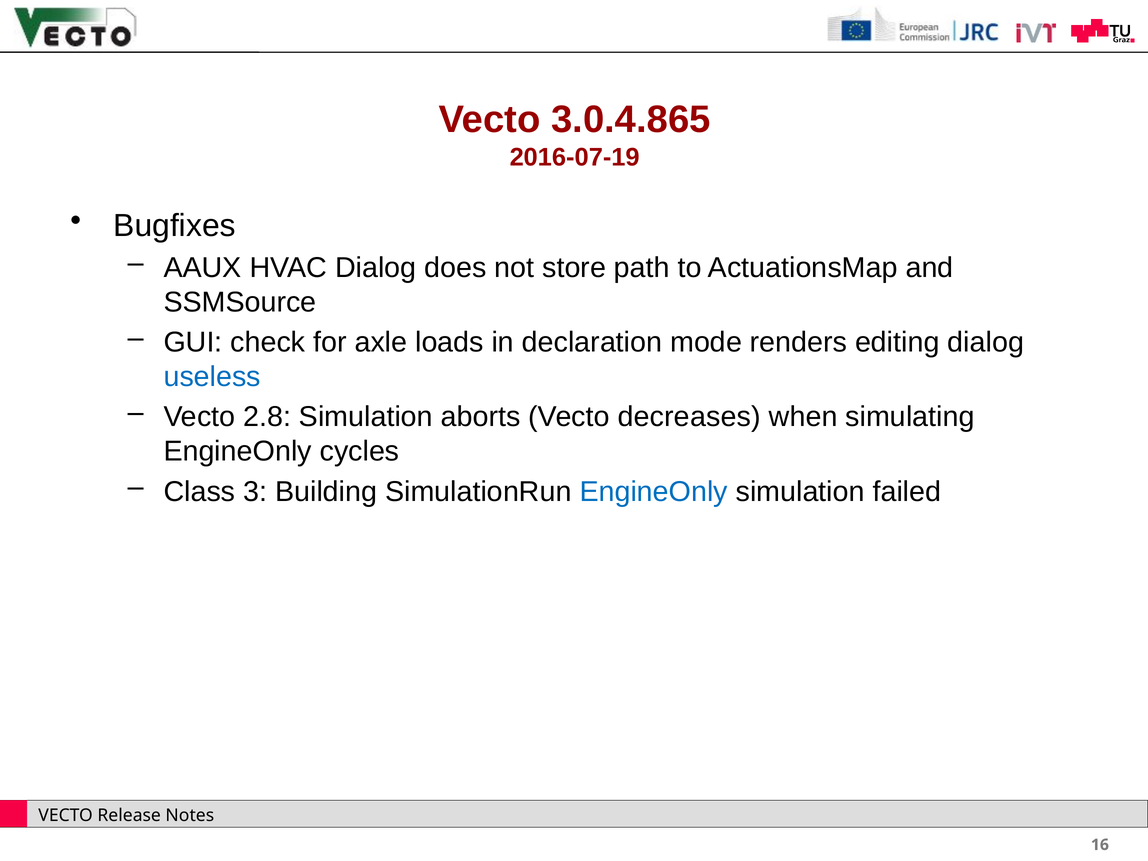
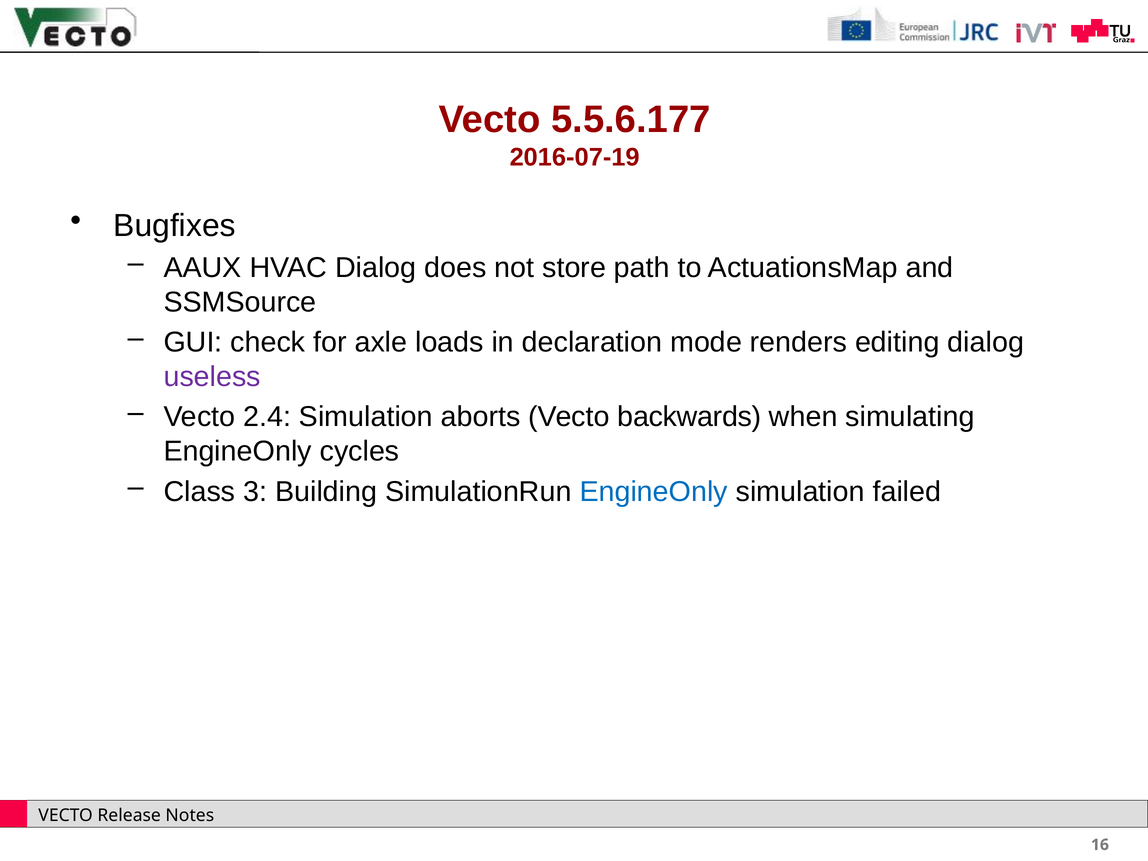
3.0.4.865: 3.0.4.865 -> 5.5.6.177
useless colour: blue -> purple
2.8: 2.8 -> 2.4
decreases: decreases -> backwards
